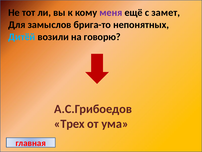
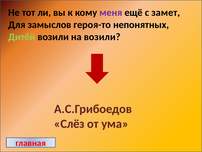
брига-то: брига-то -> героя-то
Дитёй colour: light blue -> light green
на говорю: говорю -> возили
Трех: Трех -> Слёз
